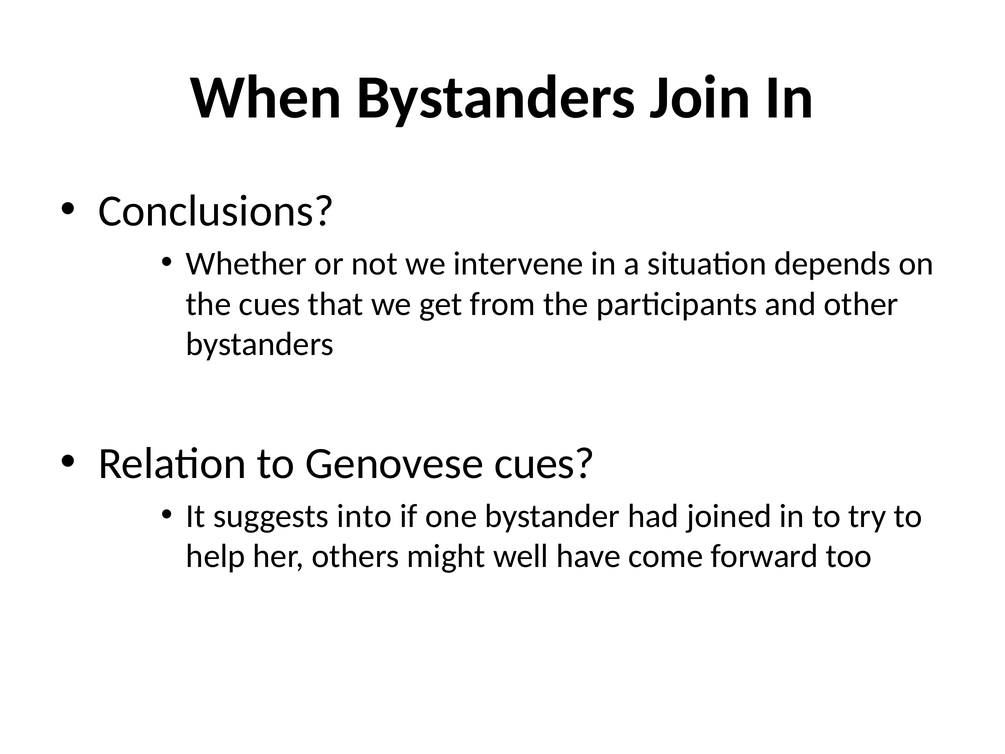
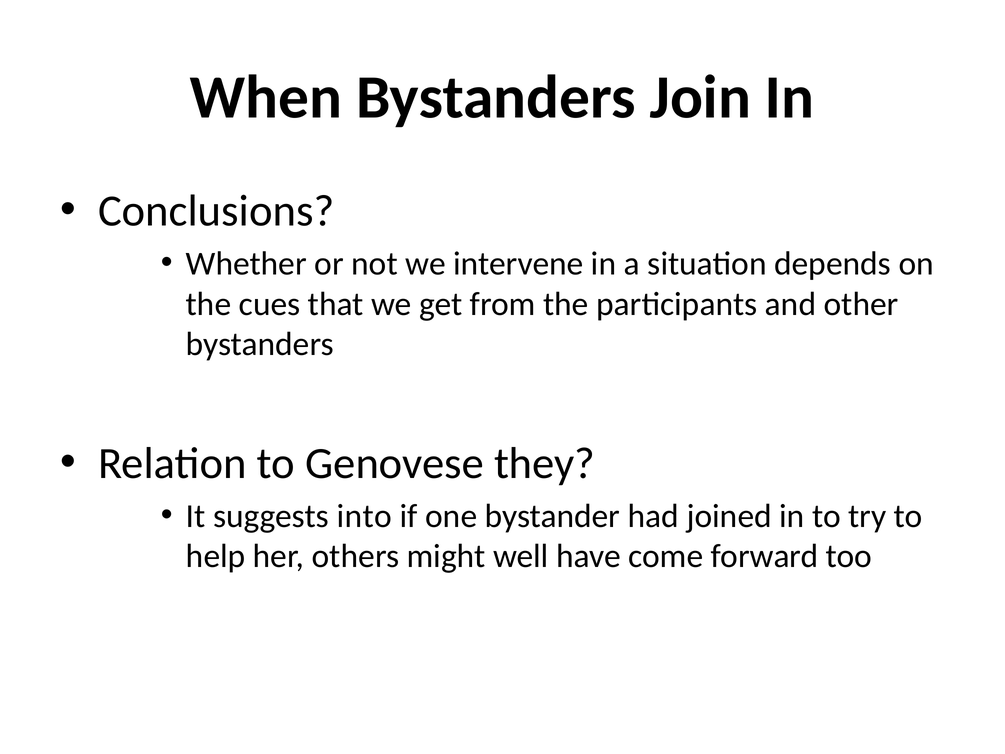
Genovese cues: cues -> they
